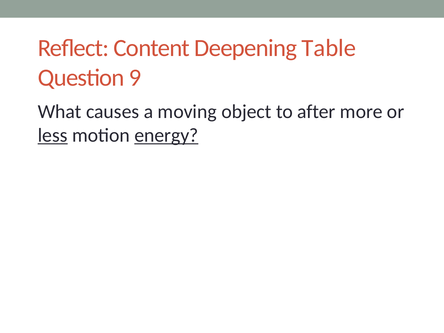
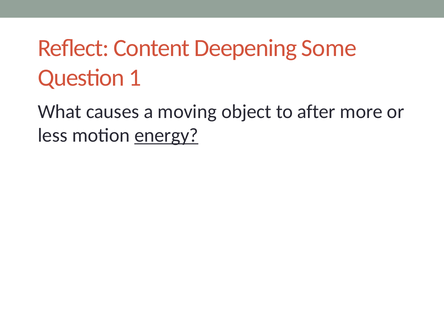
Table: Table -> Some
9: 9 -> 1
less underline: present -> none
